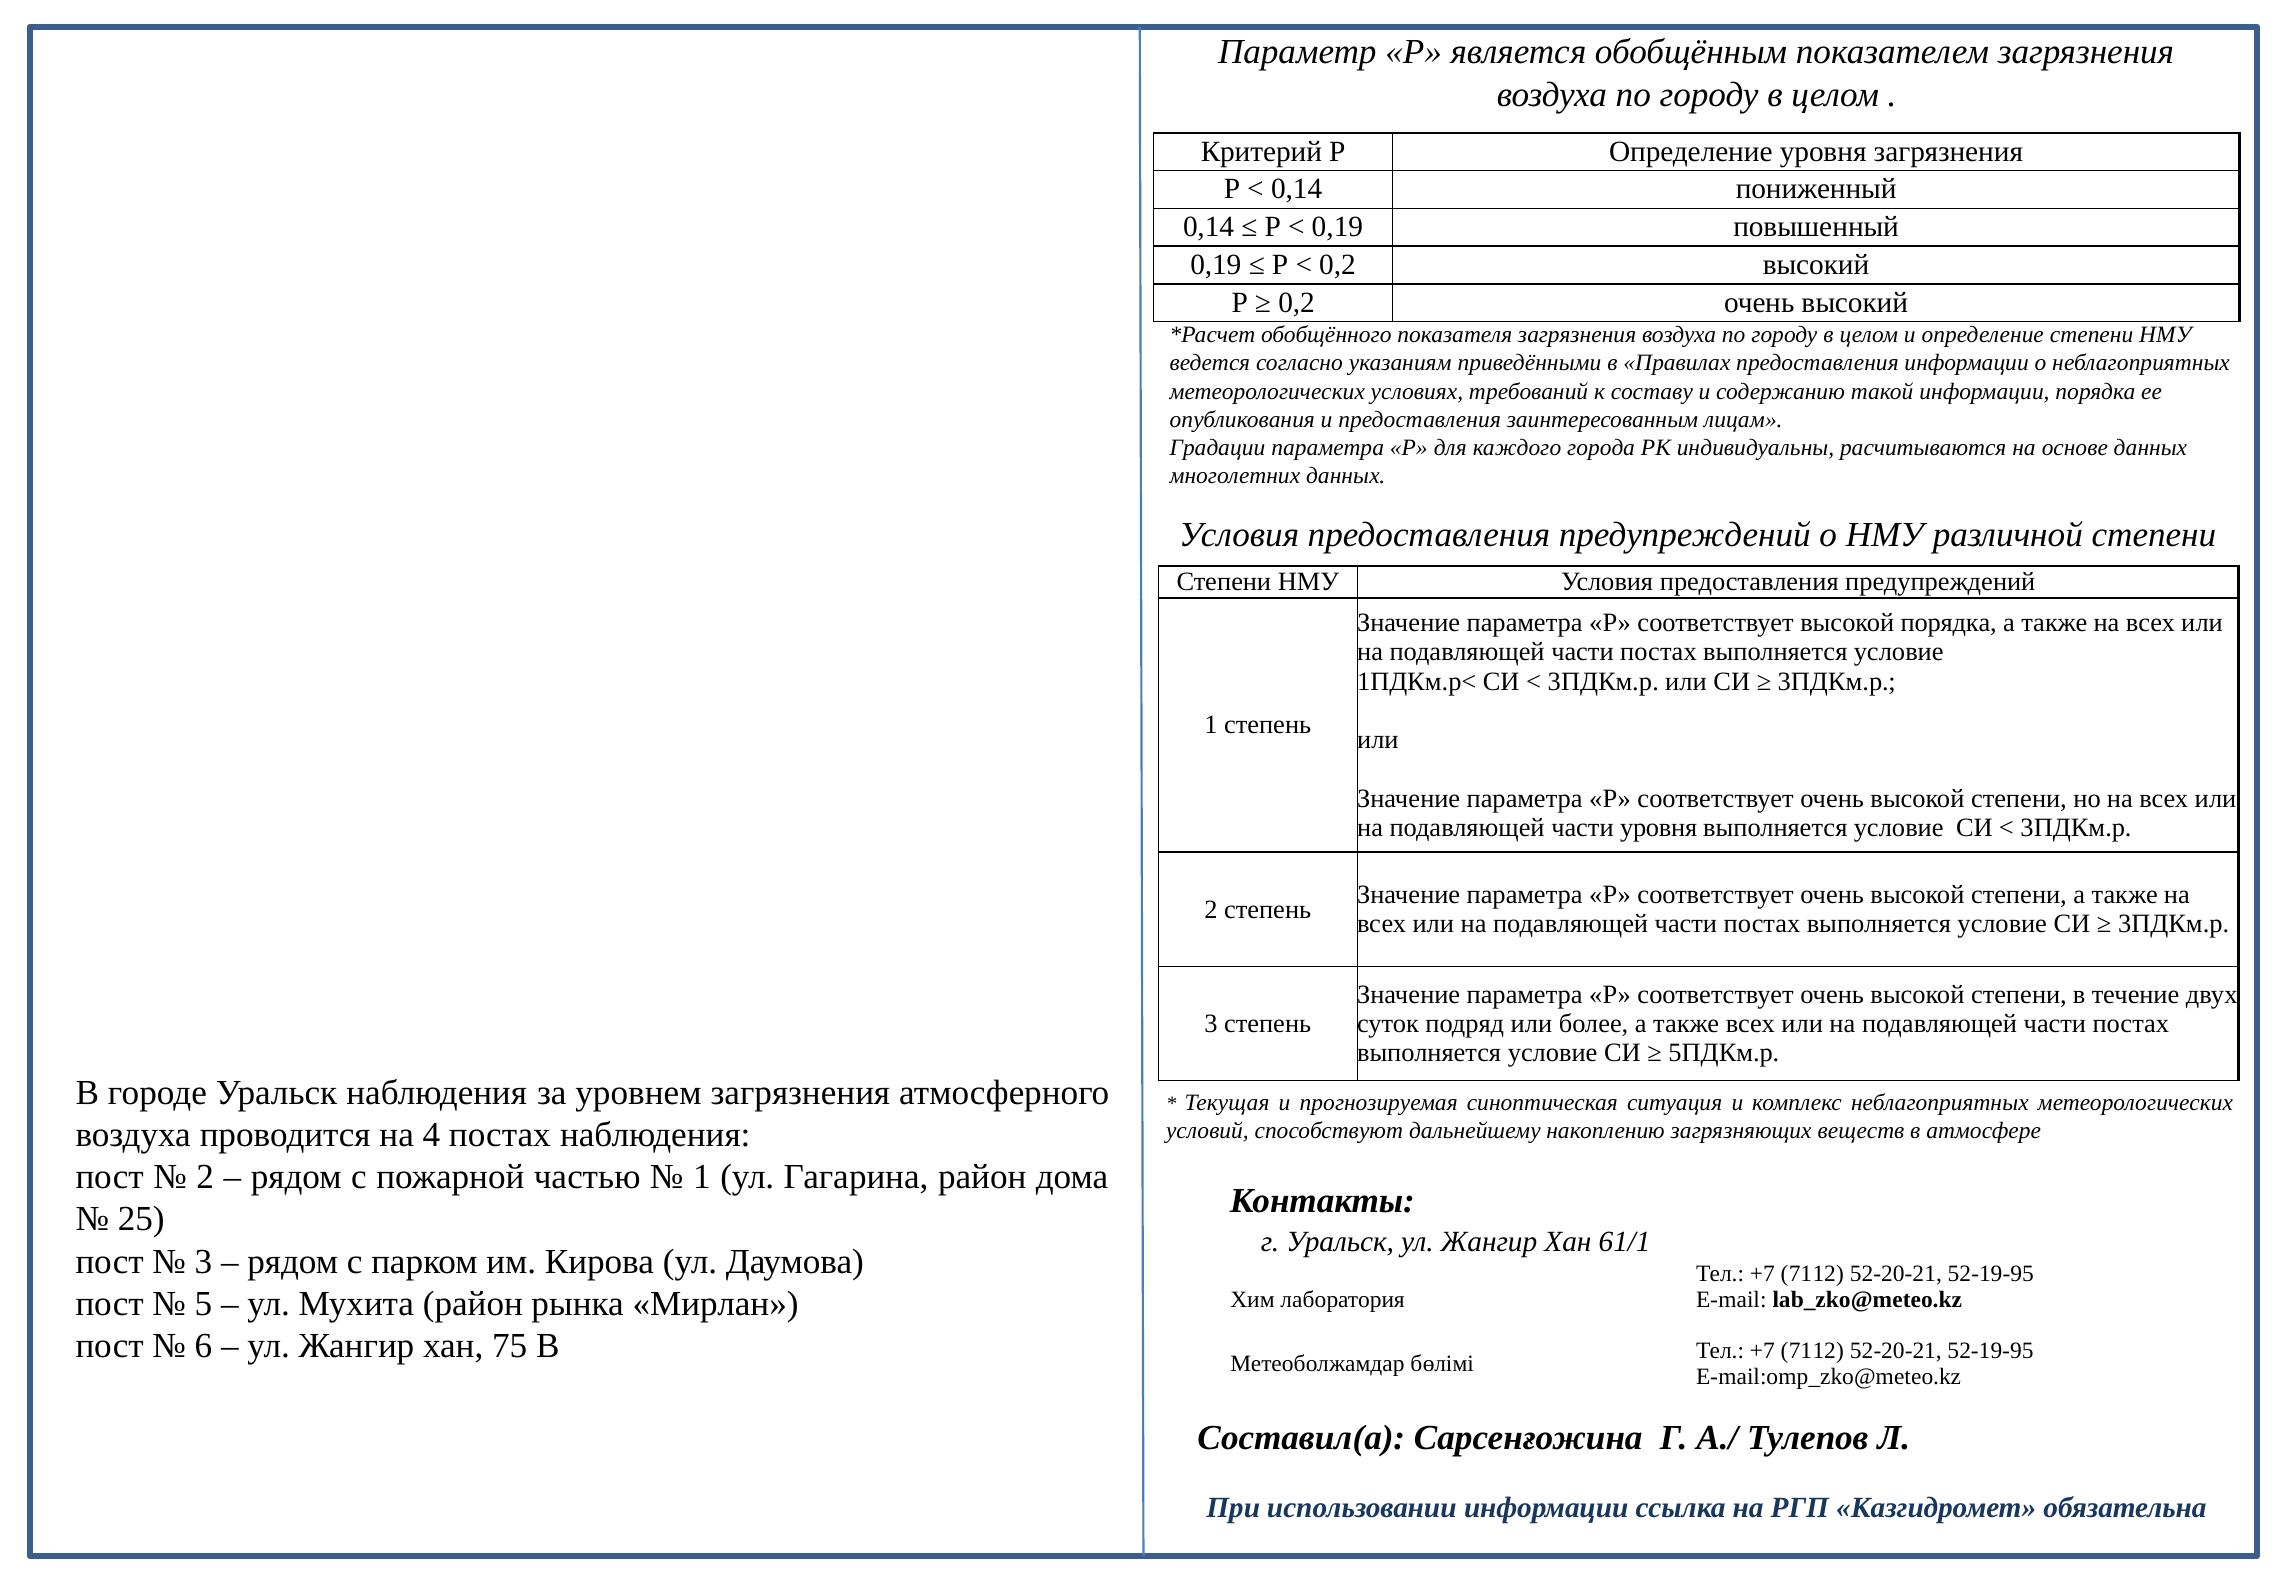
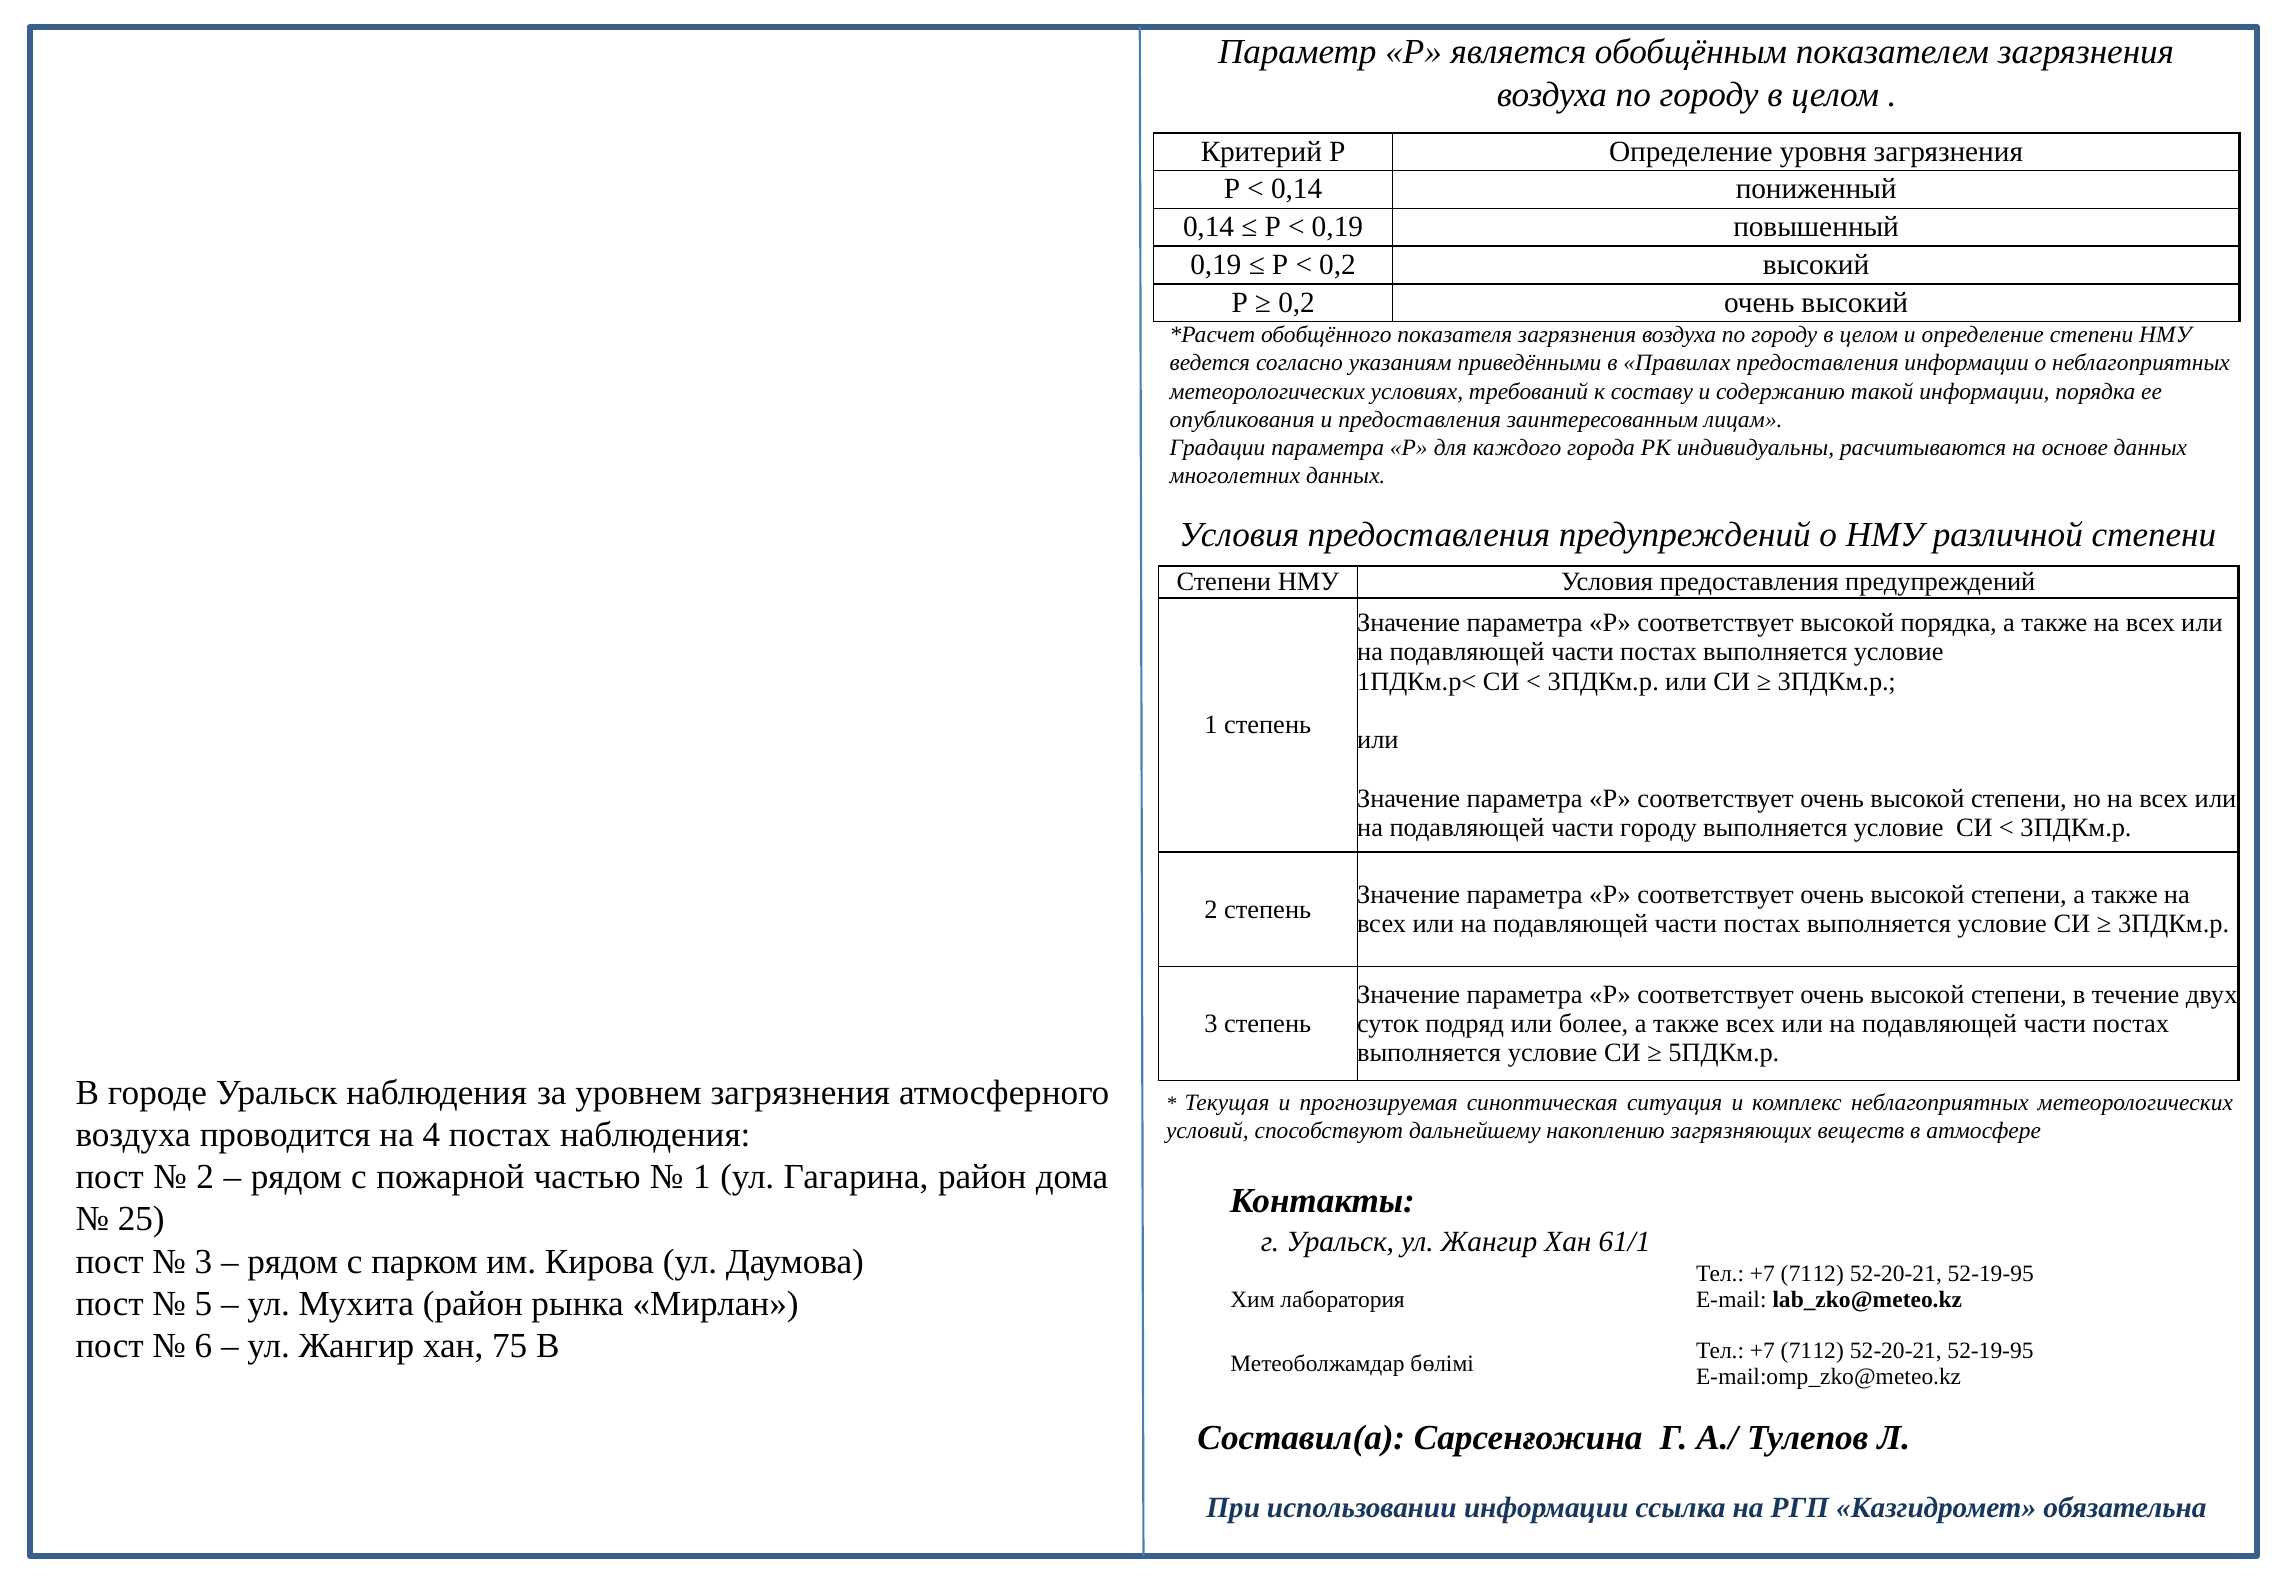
части уровня: уровня -> городу
